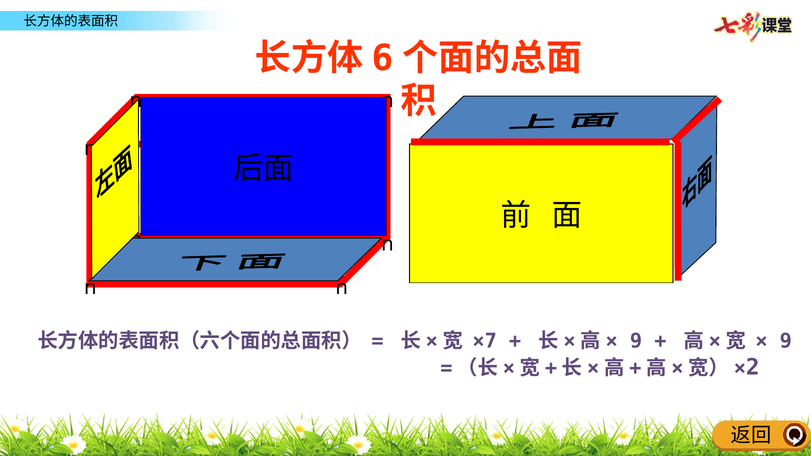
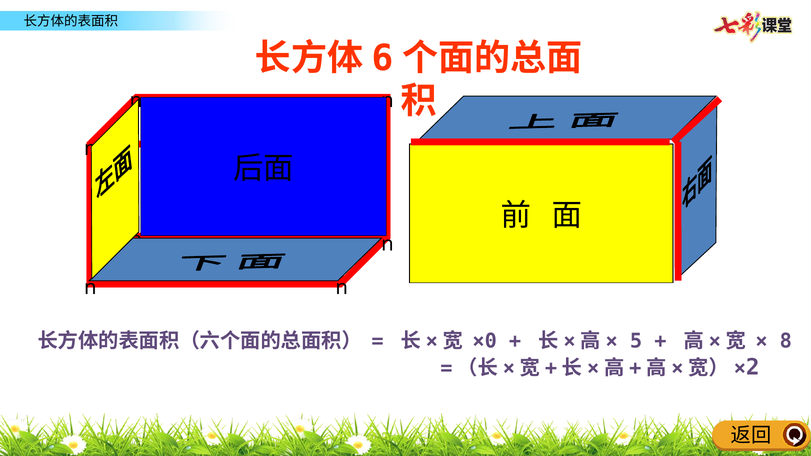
×7: ×7 -> ×0
9 at (636, 341): 9 -> 5
9 at (786, 341): 9 -> 8
